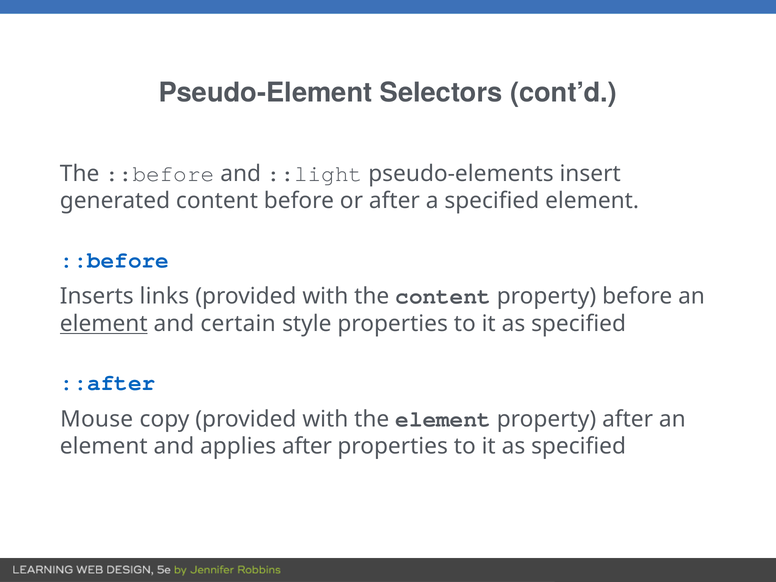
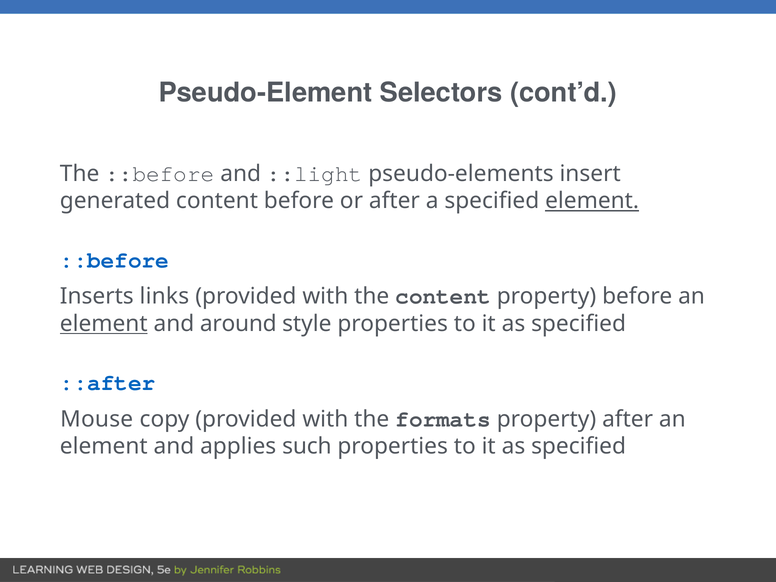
element at (592, 201) underline: none -> present
certain: certain -> around
the element: element -> formats
applies after: after -> such
